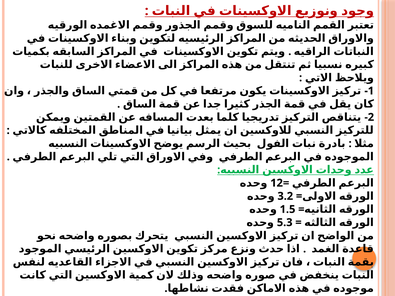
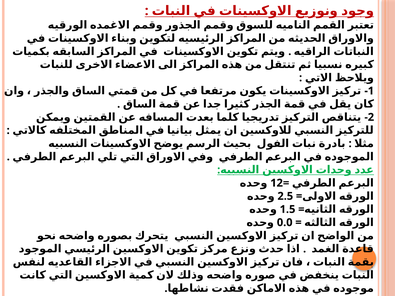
3.2: 3.2 -> 2.5
5.3: 5.3 -> 0.0
